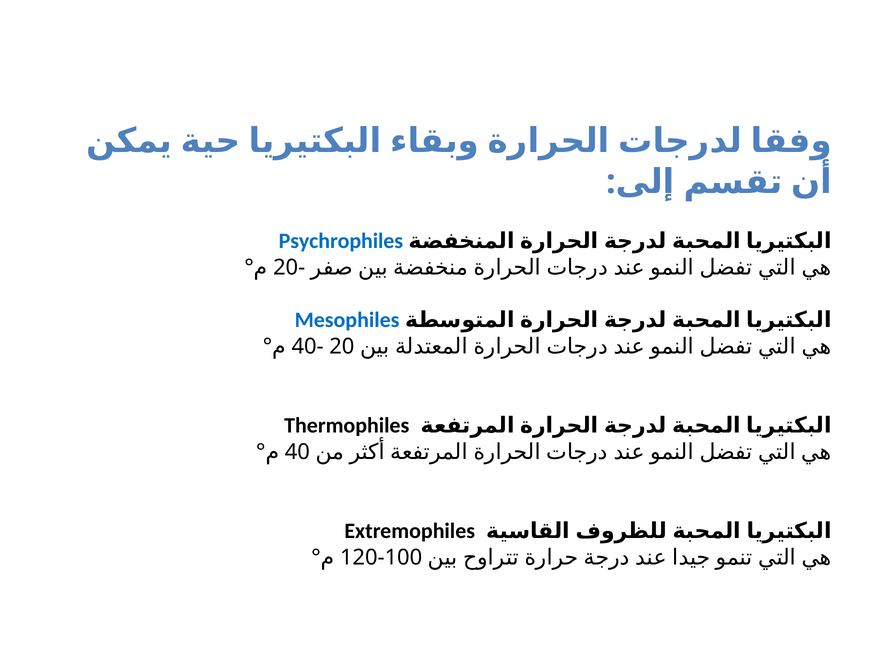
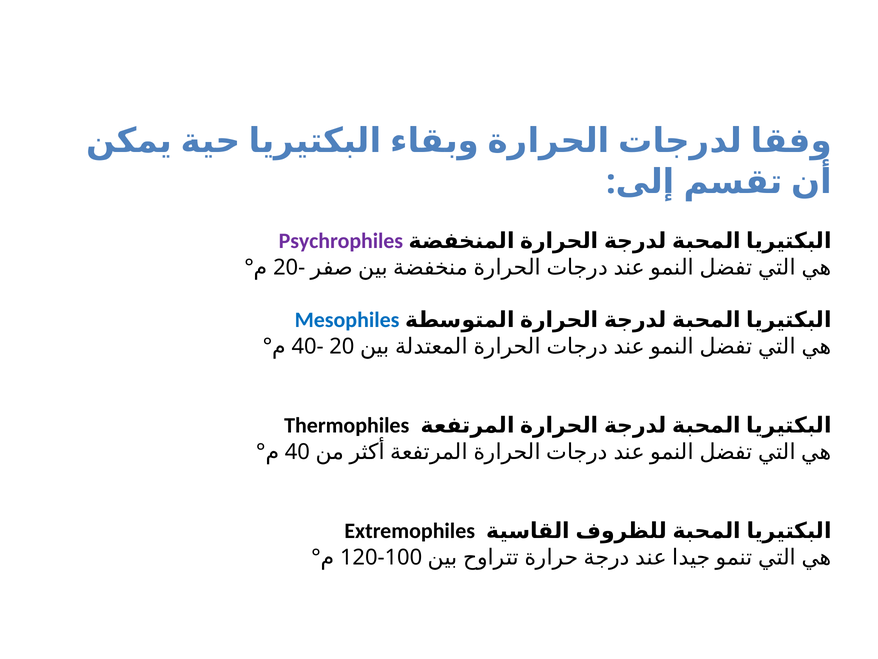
Psychrophiles colour: blue -> purple
